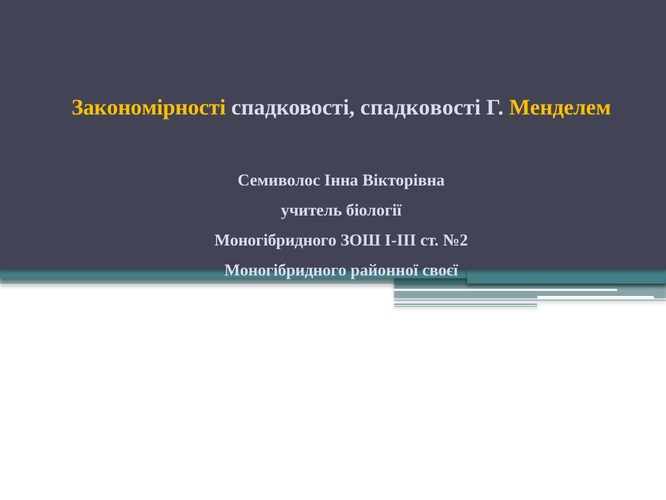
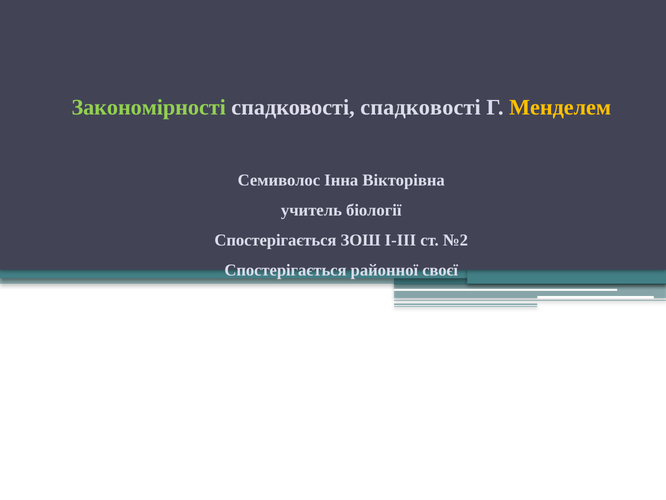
Закономірності colour: yellow -> light green
Моногібридного at (275, 240): Моногібридного -> Спостерігається
Моногібридного at (286, 270): Моногібридного -> Спостерігається
